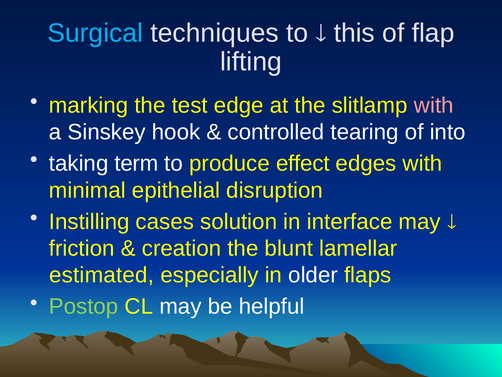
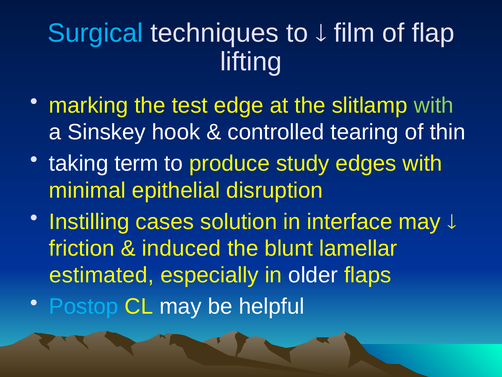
this: this -> film
with at (434, 105) colour: pink -> light green
into: into -> thin
effect: effect -> study
creation: creation -> induced
Postop colour: light green -> light blue
